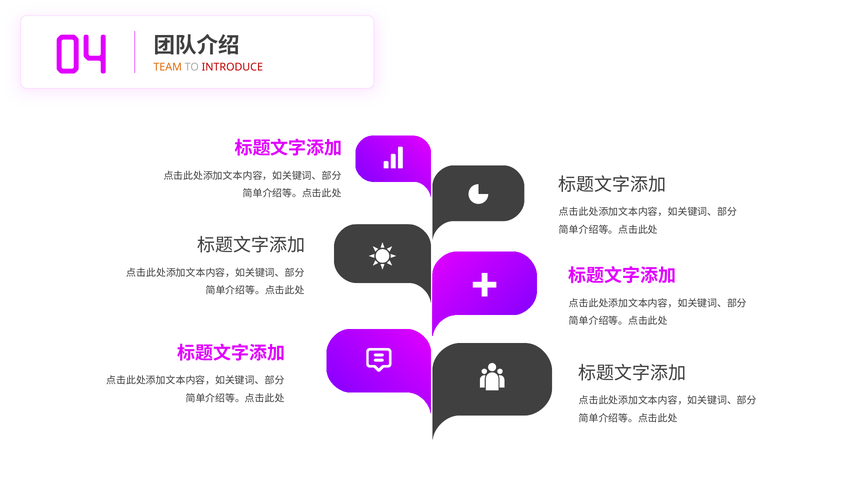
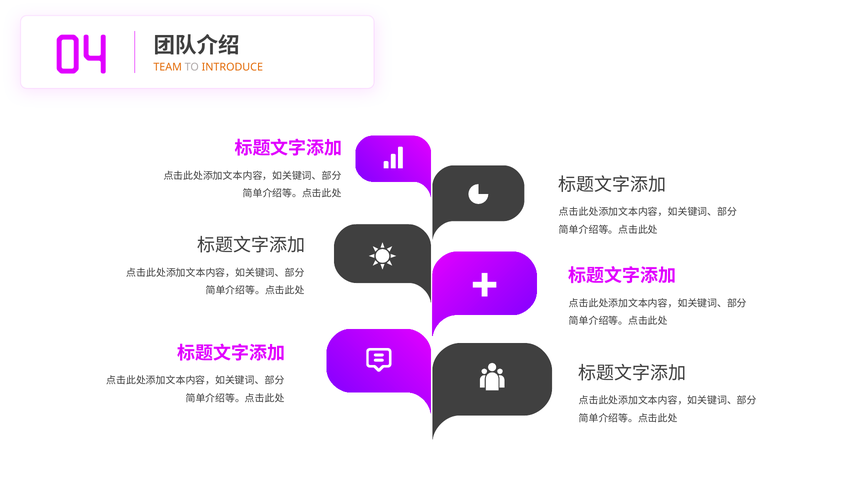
INTRODUCE colour: red -> orange
